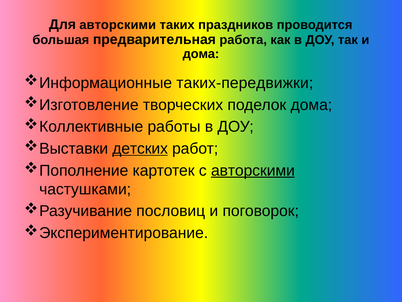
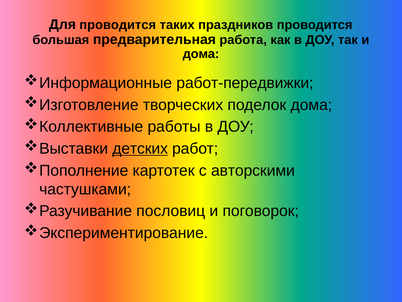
Для авторскими: авторскими -> проводится
таких-передвижки: таких-передвижки -> работ-передвижки
авторскими at (253, 170) underline: present -> none
